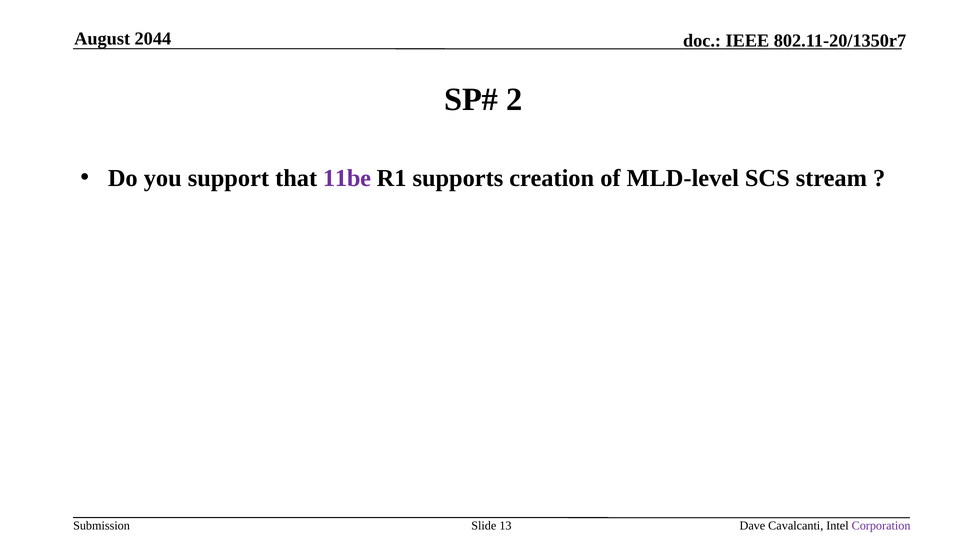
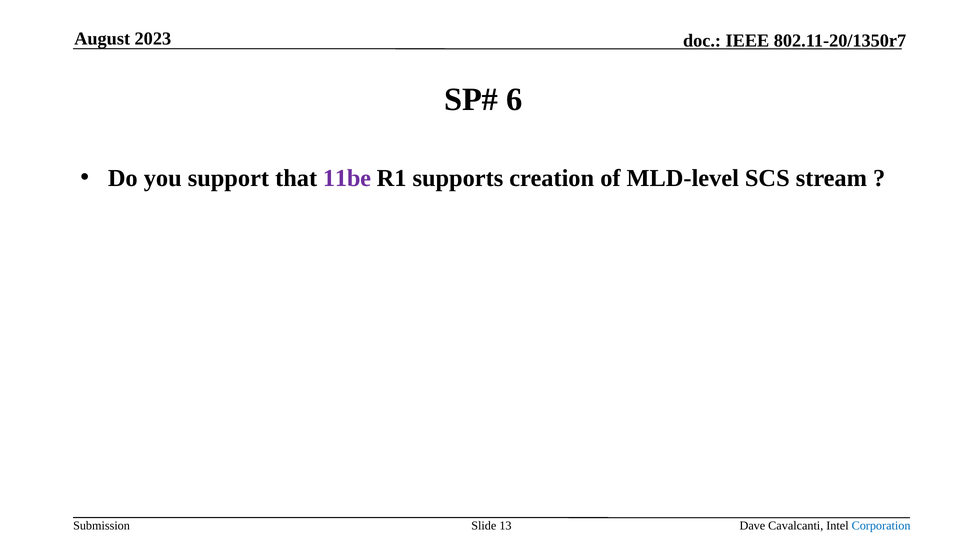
2044: 2044 -> 2023
2: 2 -> 6
Corporation colour: purple -> blue
